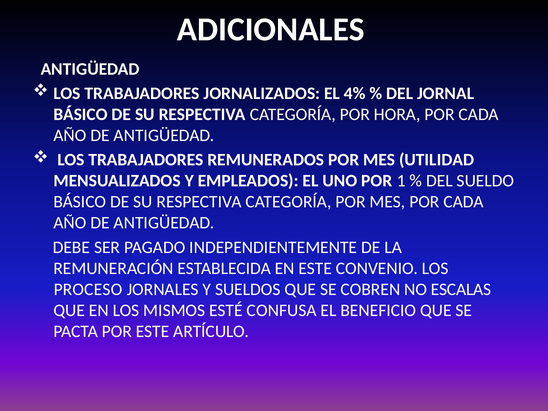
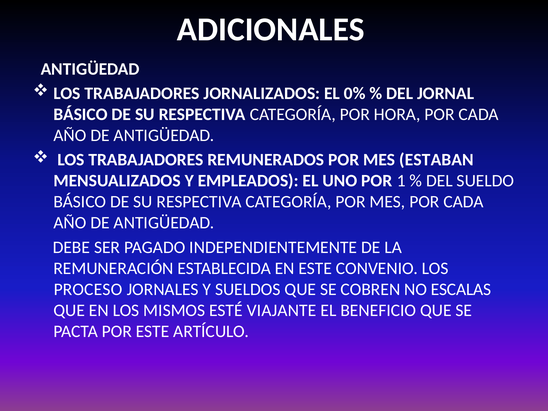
4%: 4% -> 0%
UTILIDAD: UTILIDAD -> ESTABAN
CONFUSA: CONFUSA -> VIAJANTE
